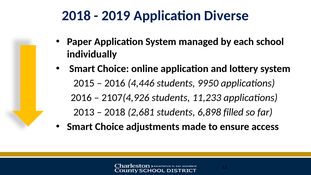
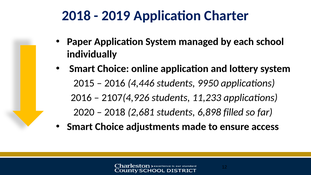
Diverse: Diverse -> Charter
2013: 2013 -> 2020
